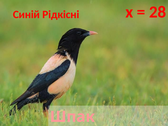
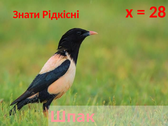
Синій: Синій -> Знати
